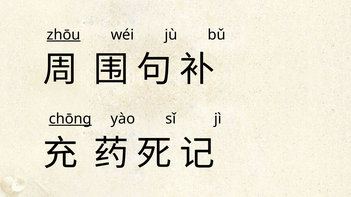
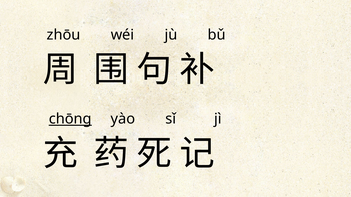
zhōu underline: present -> none
